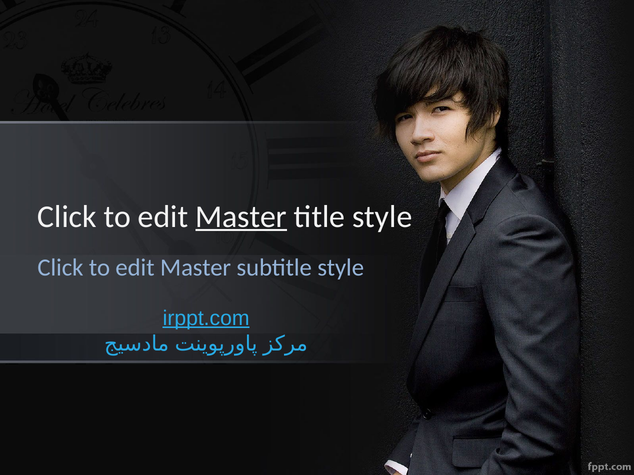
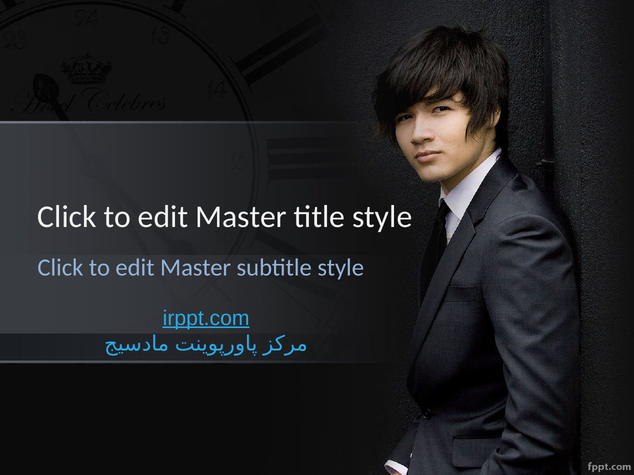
Master at (241, 217) underline: present -> none
